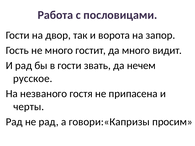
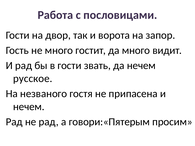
черты at (29, 107): черты -> нечем
говори:«Капризы: говори:«Капризы -> говори:«Пятерым
